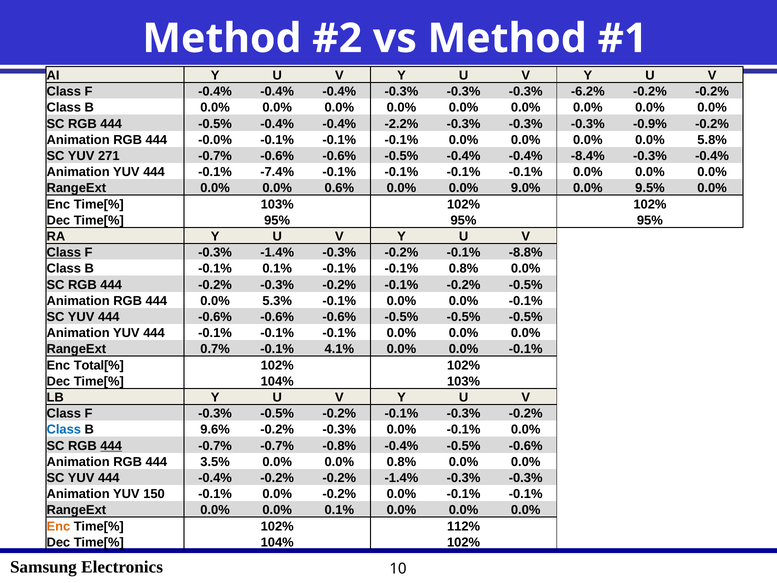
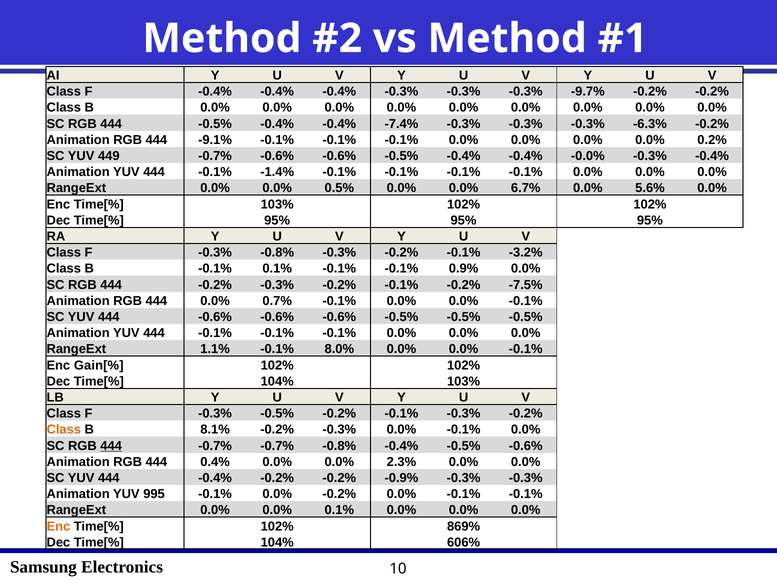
-6.2%: -6.2% -> -9.7%
-2.2%: -2.2% -> -7.4%
-0.9%: -0.9% -> -6.3%
-0.0%: -0.0% -> -9.1%
5.8%: 5.8% -> 0.2%
271: 271 -> 449
-8.4%: -8.4% -> -0.0%
-7.4%: -7.4% -> -1.4%
0.6%: 0.6% -> 0.5%
9.0%: 9.0% -> 6.7%
9.5%: 9.5% -> 5.6%
Class at (64, 252) underline: present -> none
-0.3% -1.4%: -1.4% -> -0.8%
-8.8%: -8.8% -> -3.2%
-0.1% 0.8%: 0.8% -> 0.9%
-0.2% -0.5%: -0.5% -> -7.5%
5.3%: 5.3% -> 0.7%
0.7%: 0.7% -> 1.1%
4.1%: 4.1% -> 8.0%
Total[%: Total[% -> Gain[%
Class at (64, 429) colour: blue -> orange
9.6%: 9.6% -> 8.1%
3.5%: 3.5% -> 0.4%
0.0% 0.8%: 0.8% -> 2.3%
-0.2% -1.4%: -1.4% -> -0.9%
150: 150 -> 995
112%: 112% -> 869%
104% 102%: 102% -> 606%
